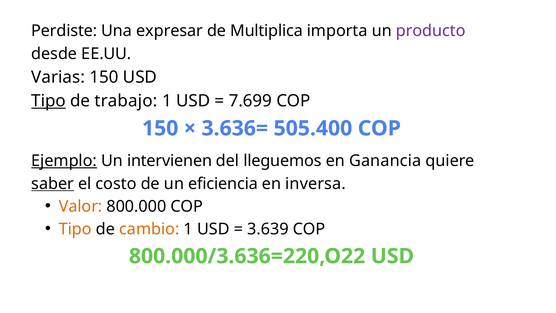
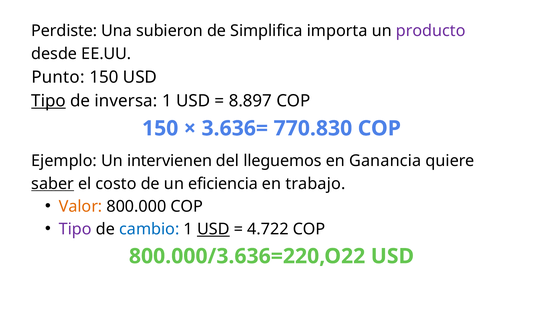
expresar: expresar -> subieron
Multiplica: Multiplica -> Simplifica
Varias: Varias -> Punto
trabajo: trabajo -> inversa
7.699: 7.699 -> 8.897
505.400: 505.400 -> 770.830
Ejemplo underline: present -> none
inversa: inversa -> trabajo
Tipo at (75, 229) colour: orange -> purple
cambio colour: orange -> blue
USD at (213, 229) underline: none -> present
3.639: 3.639 -> 4.722
